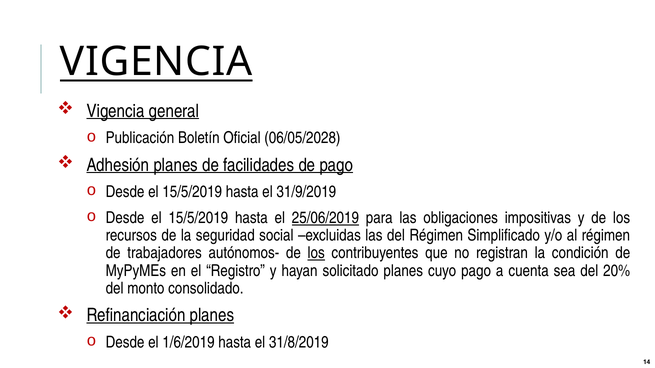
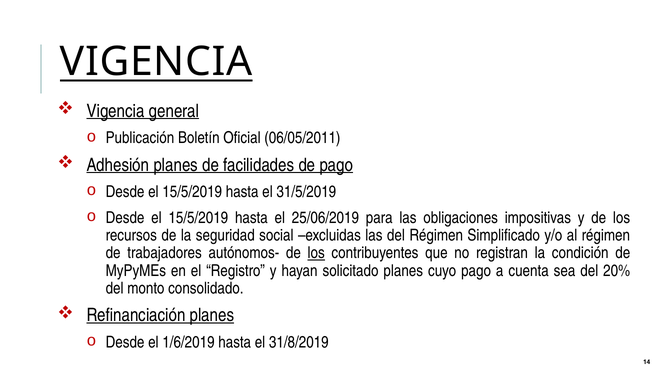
06/05/2028: 06/05/2028 -> 06/05/2011
31/9/2019: 31/9/2019 -> 31/5/2019
25/06/2019 underline: present -> none
